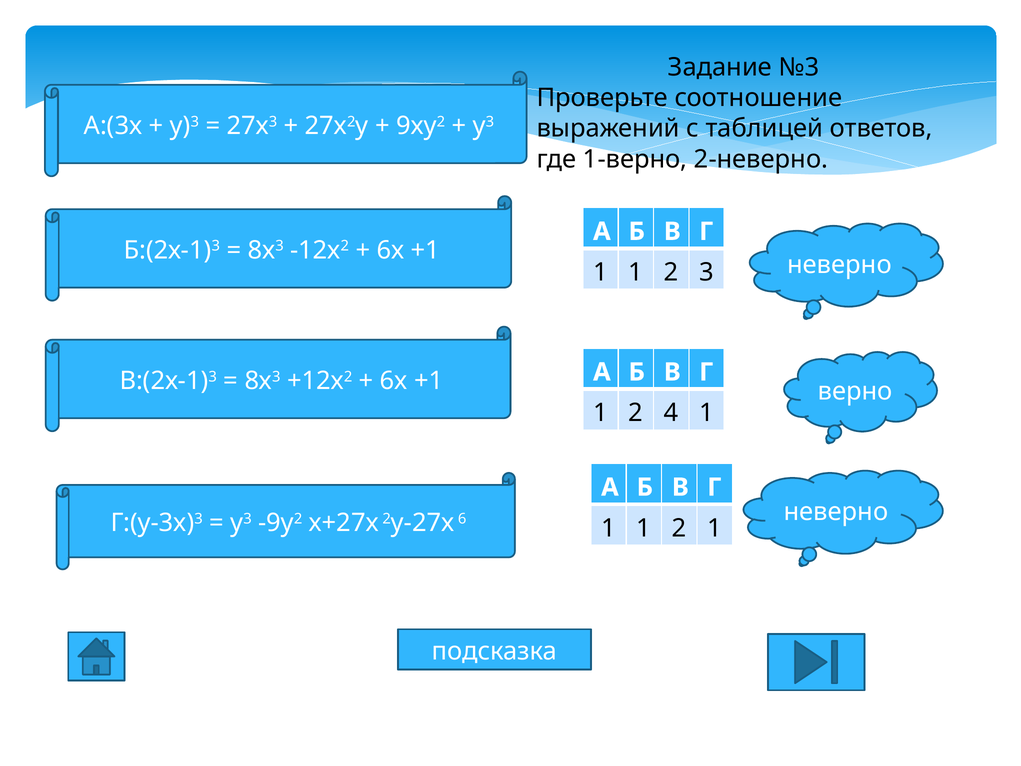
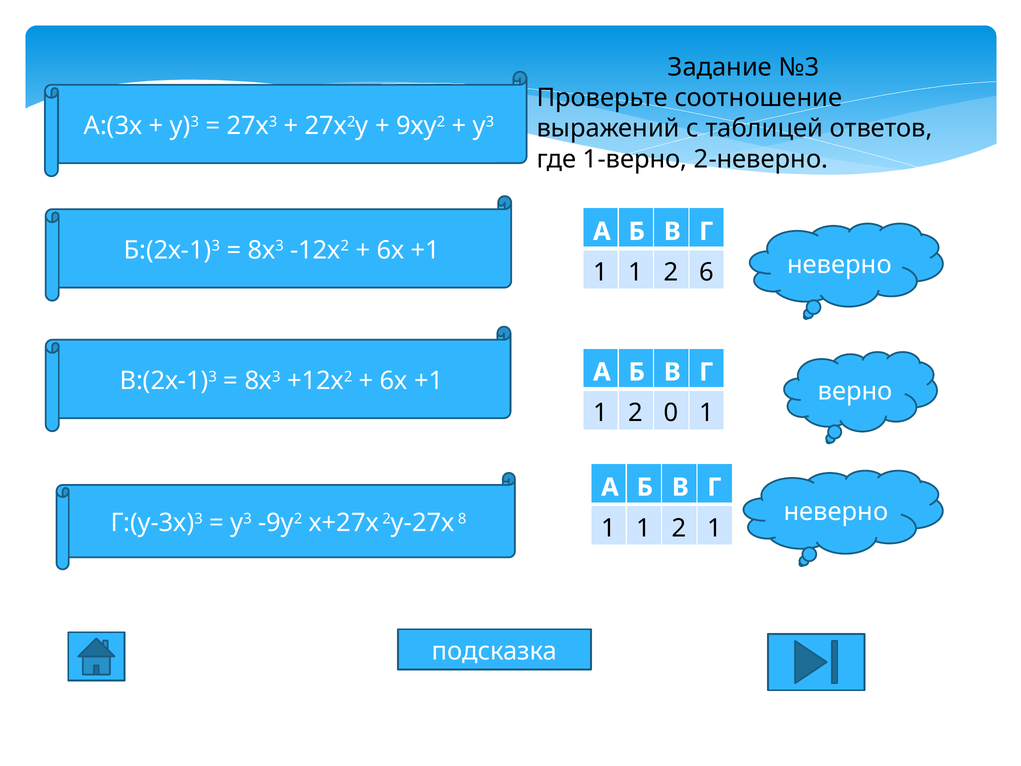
3: 3 -> 6
4: 4 -> 0
6: 6 -> 8
